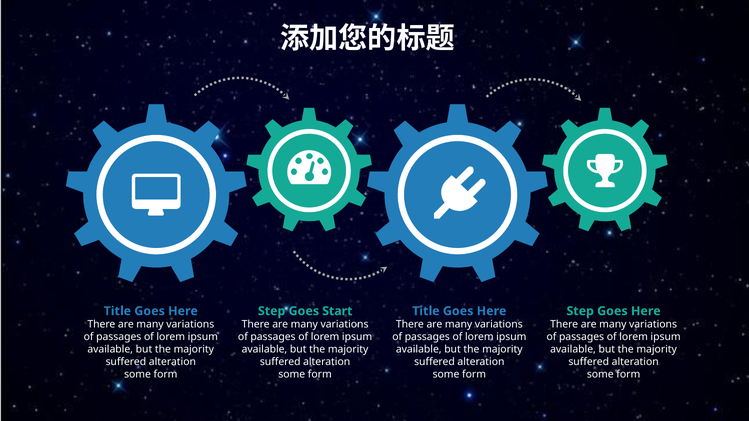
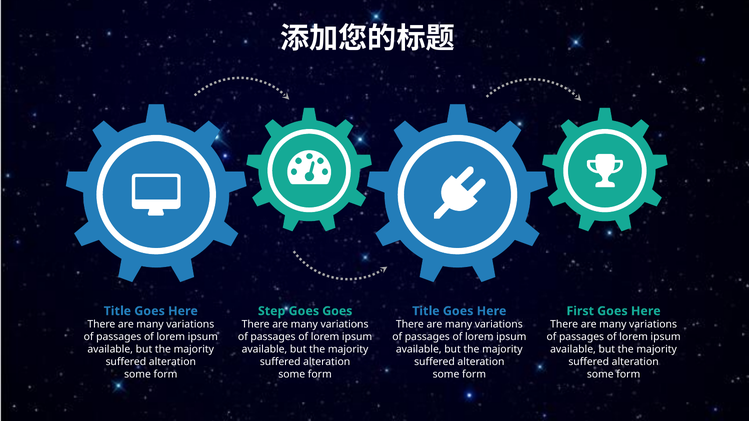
Goes Start: Start -> Goes
Step at (580, 311): Step -> First
